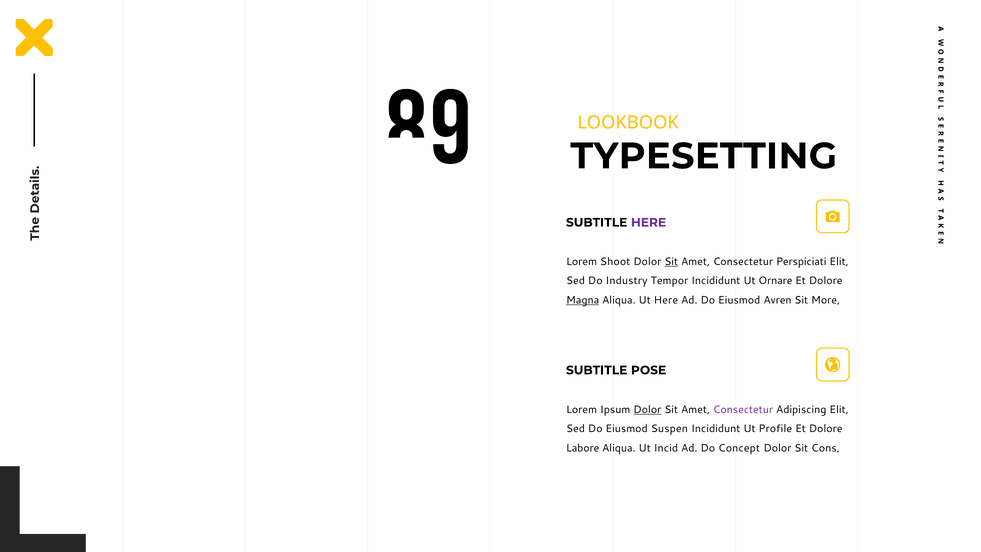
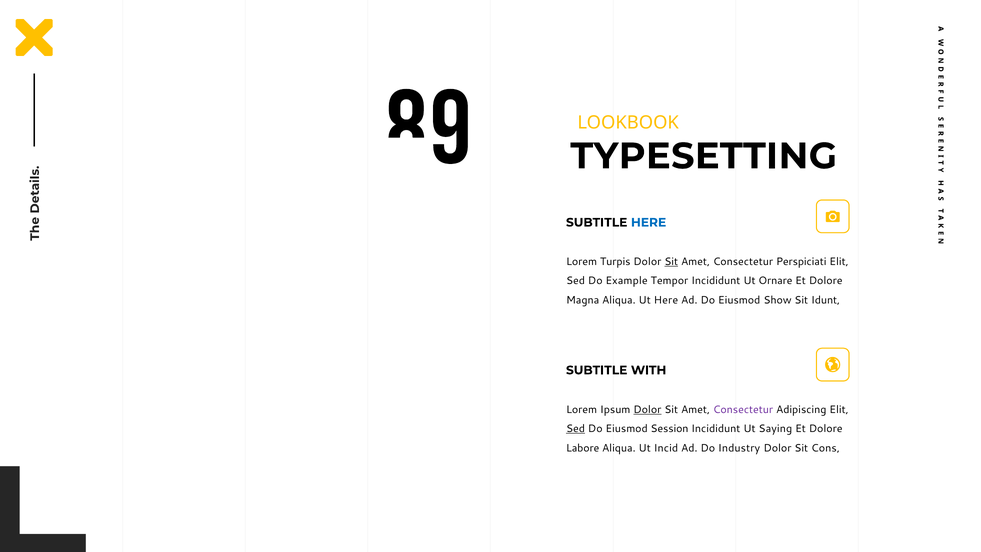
HERE at (649, 222) colour: purple -> blue
Shoot: Shoot -> Turpis
Industry: Industry -> Example
Magna underline: present -> none
Avren: Avren -> Show
More: More -> Idunt
POSE: POSE -> WITH
Sed at (576, 429) underline: none -> present
Suspen: Suspen -> Session
Profile: Profile -> Saying
Concept: Concept -> Industry
